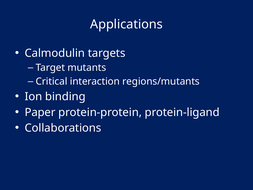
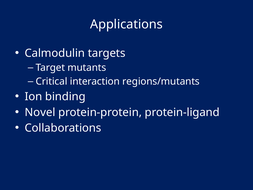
Paper: Paper -> Novel
